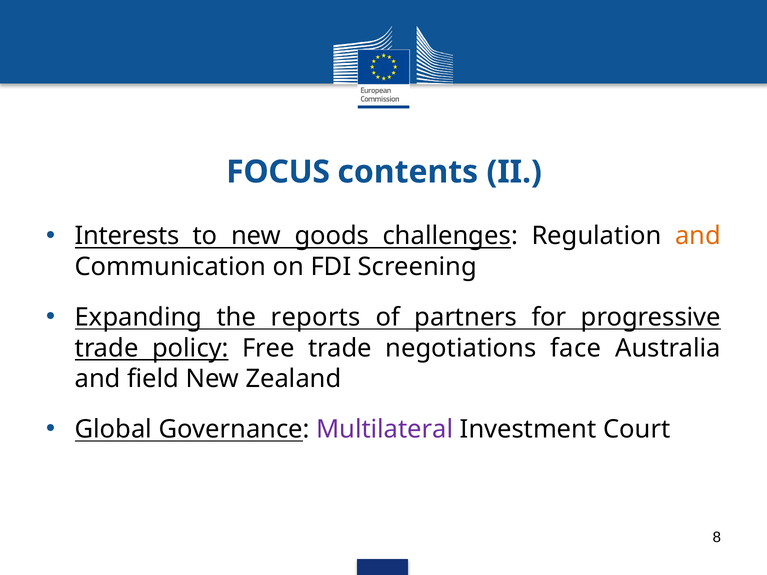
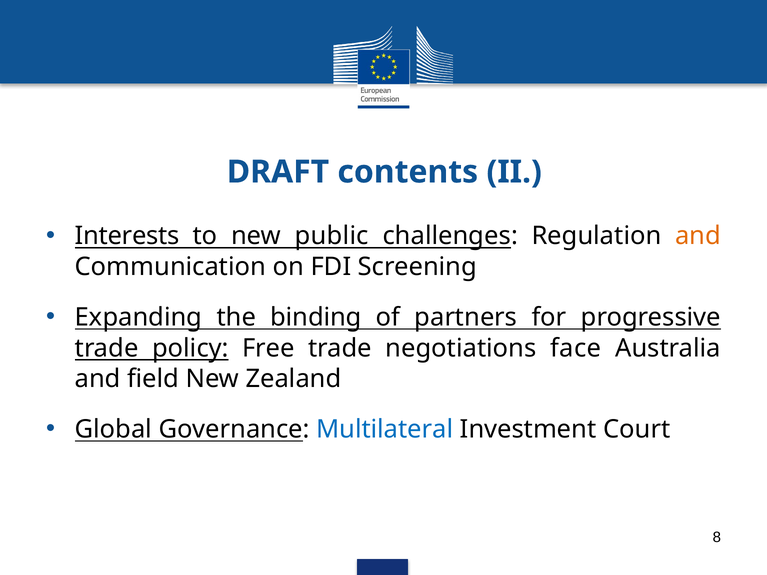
FOCUS: FOCUS -> DRAFT
goods: goods -> public
reports: reports -> binding
Multilateral colour: purple -> blue
